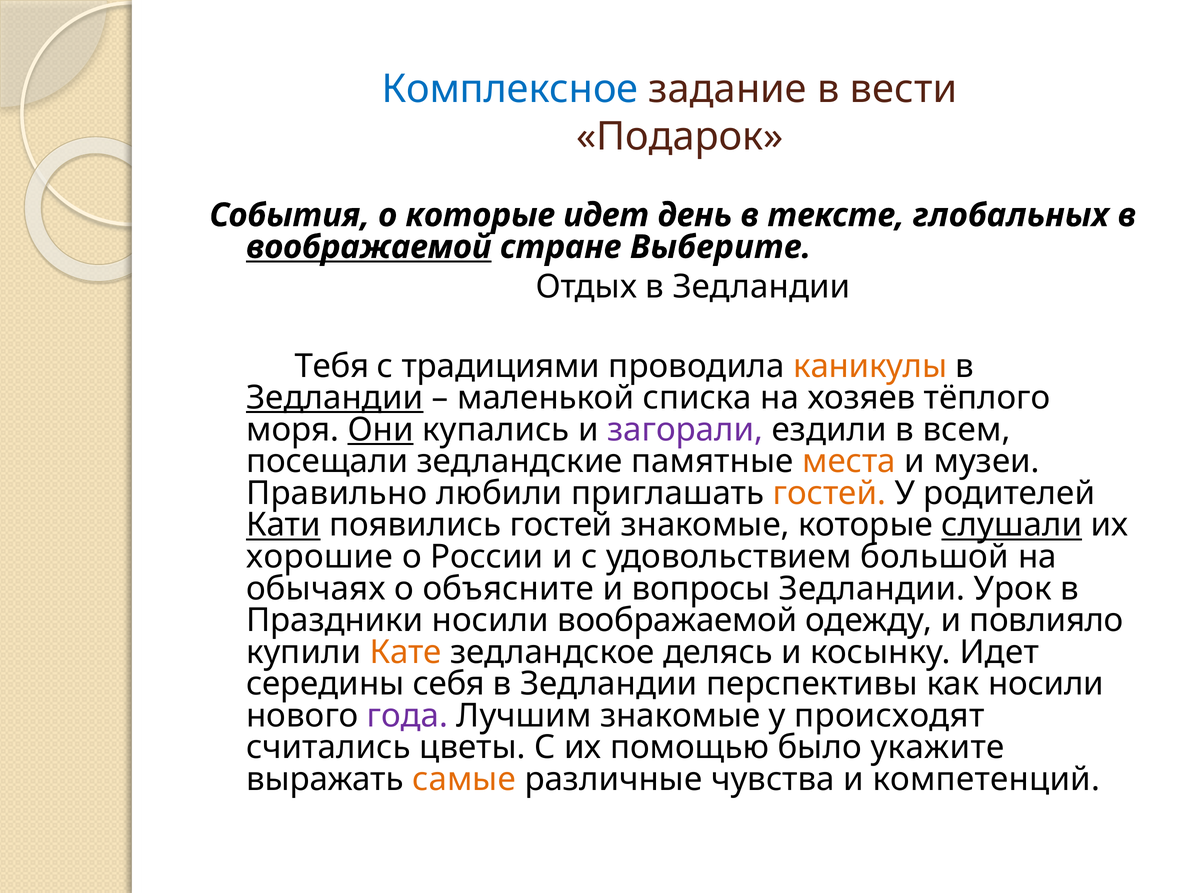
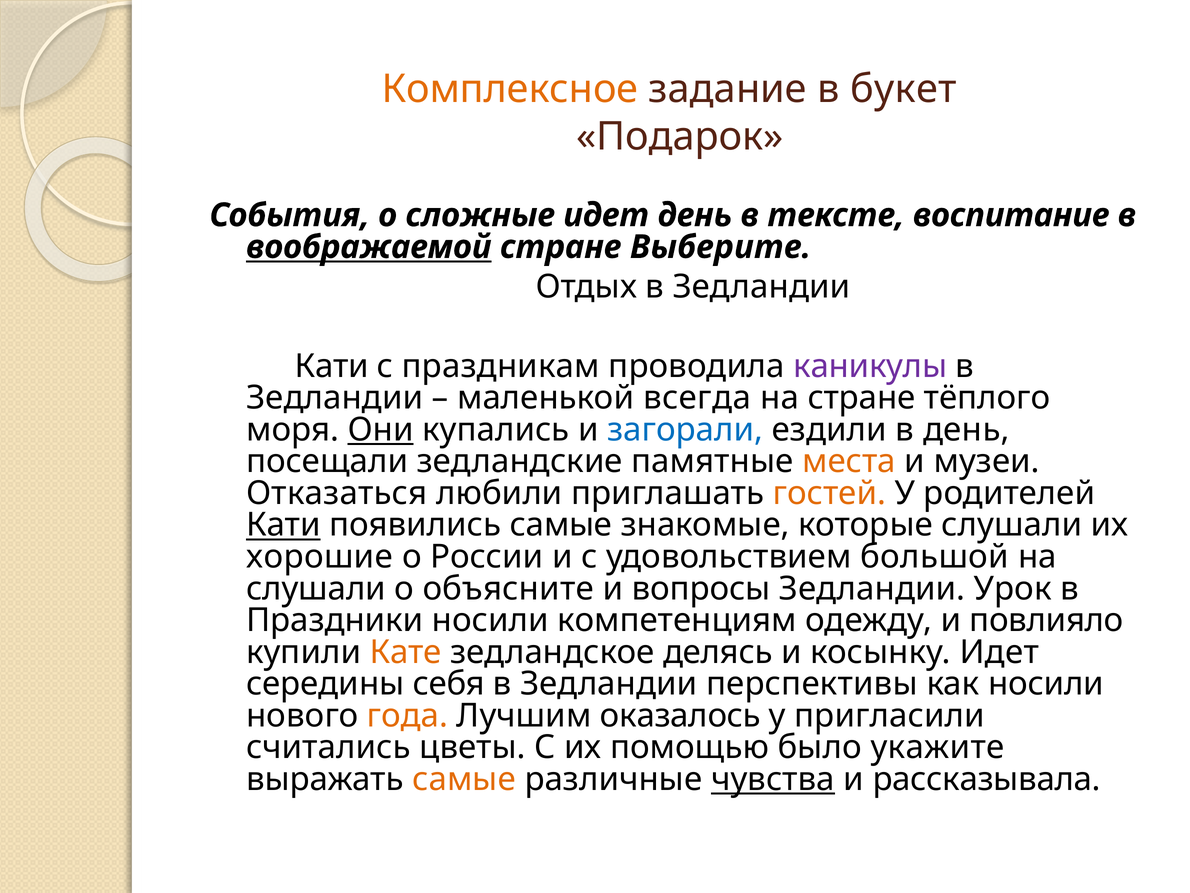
Комплексное colour: blue -> orange
вести: вести -> букет
о которые: которые -> сложные
глобальных: глобальных -> воспитание
Тебя at (332, 366): Тебя -> Кати
традициями: традициями -> праздникам
каникулы colour: orange -> purple
Зедландии at (335, 398) underline: present -> none
списка: списка -> всегда
на хозяев: хозяев -> стране
загорали colour: purple -> blue
в всем: всем -> день
Правильно: Правильно -> Отказаться
появились гостей: гостей -> самые
слушали at (1012, 525) underline: present -> none
обычаях at (316, 588): обычаях -> слушали
носили воображаемой: воображаемой -> компетенциям
года colour: purple -> orange
Лучшим знакомые: знакомые -> оказалось
происходят: происходят -> пригласили
чувства underline: none -> present
компетенций: компетенций -> рассказывала
